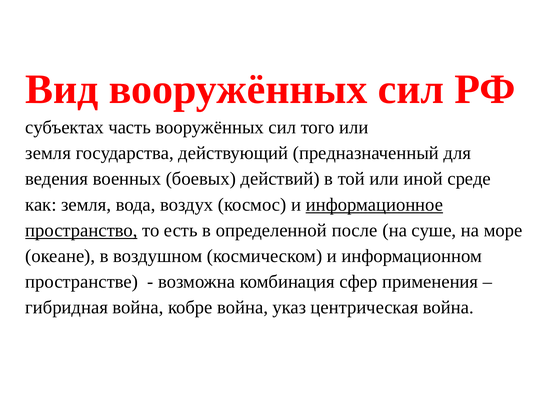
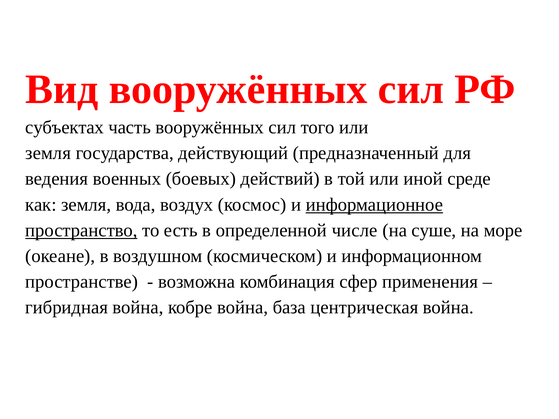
после: после -> числе
указ: указ -> база
